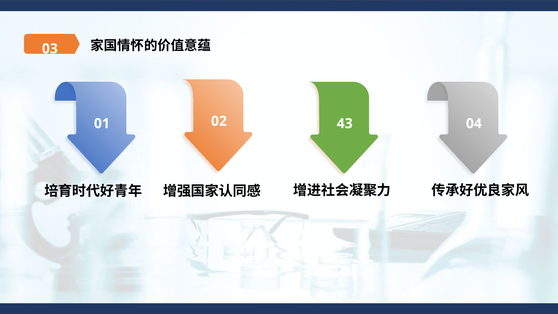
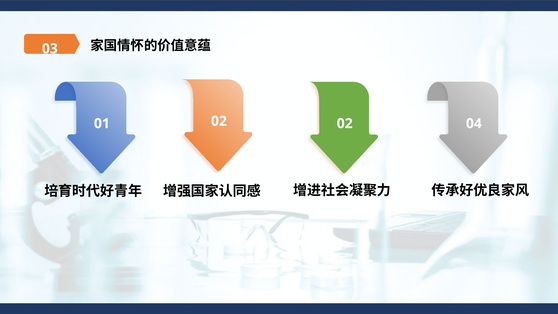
01 43: 43 -> 02
